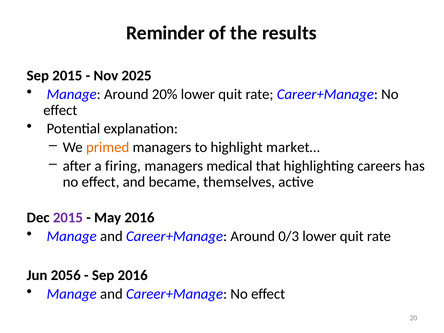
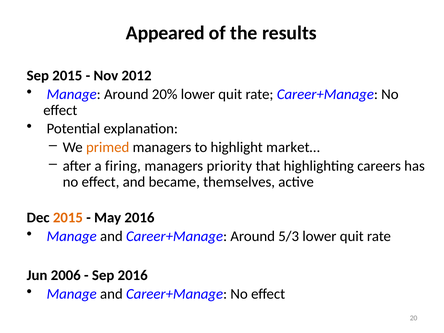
Reminder: Reminder -> Appeared
2025: 2025 -> 2012
medical: medical -> priority
2015 at (68, 218) colour: purple -> orange
0/3: 0/3 -> 5/3
2056: 2056 -> 2006
